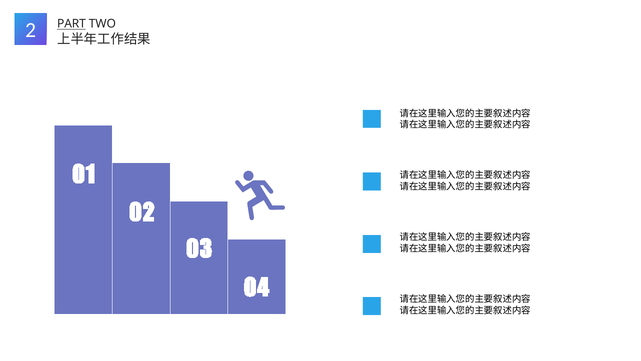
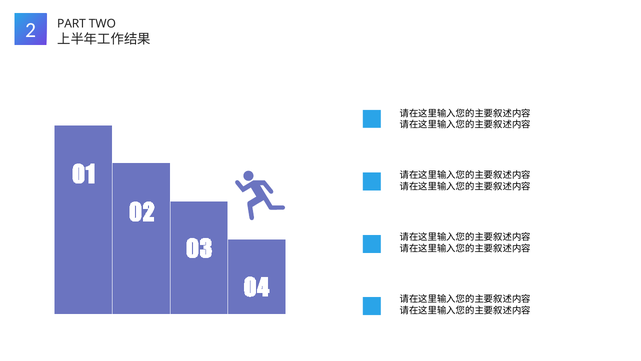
PART underline: present -> none
